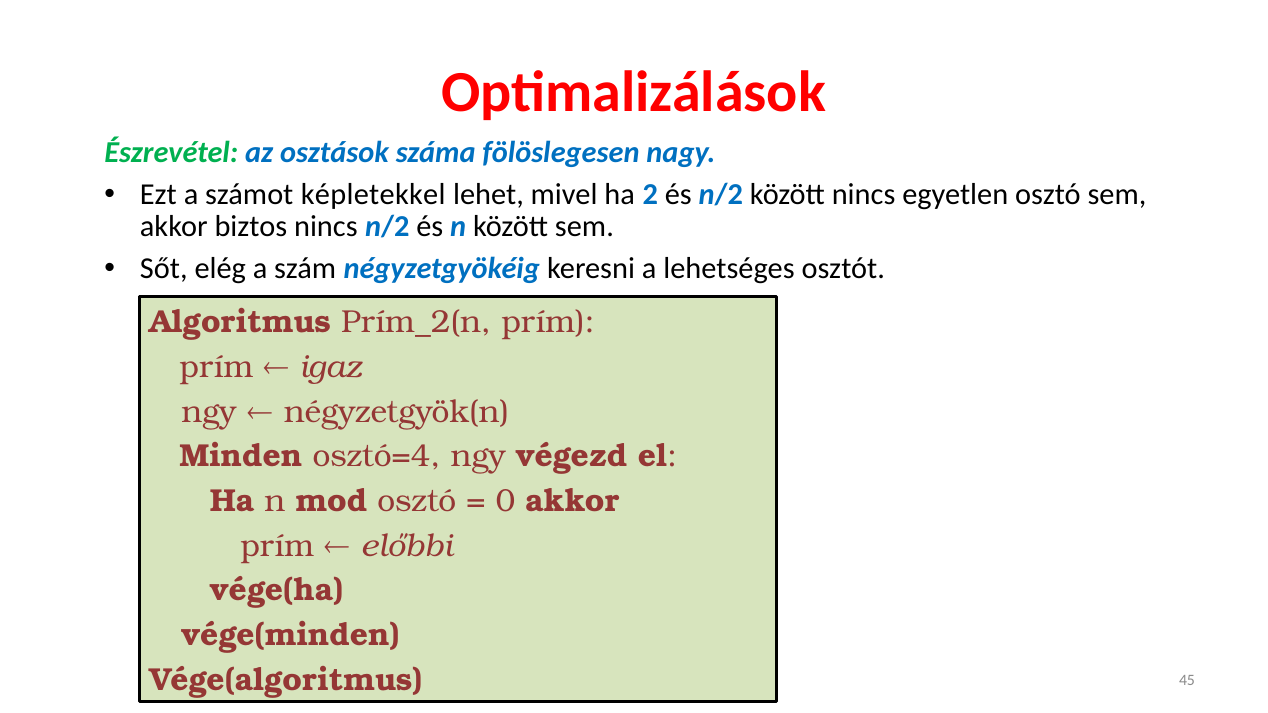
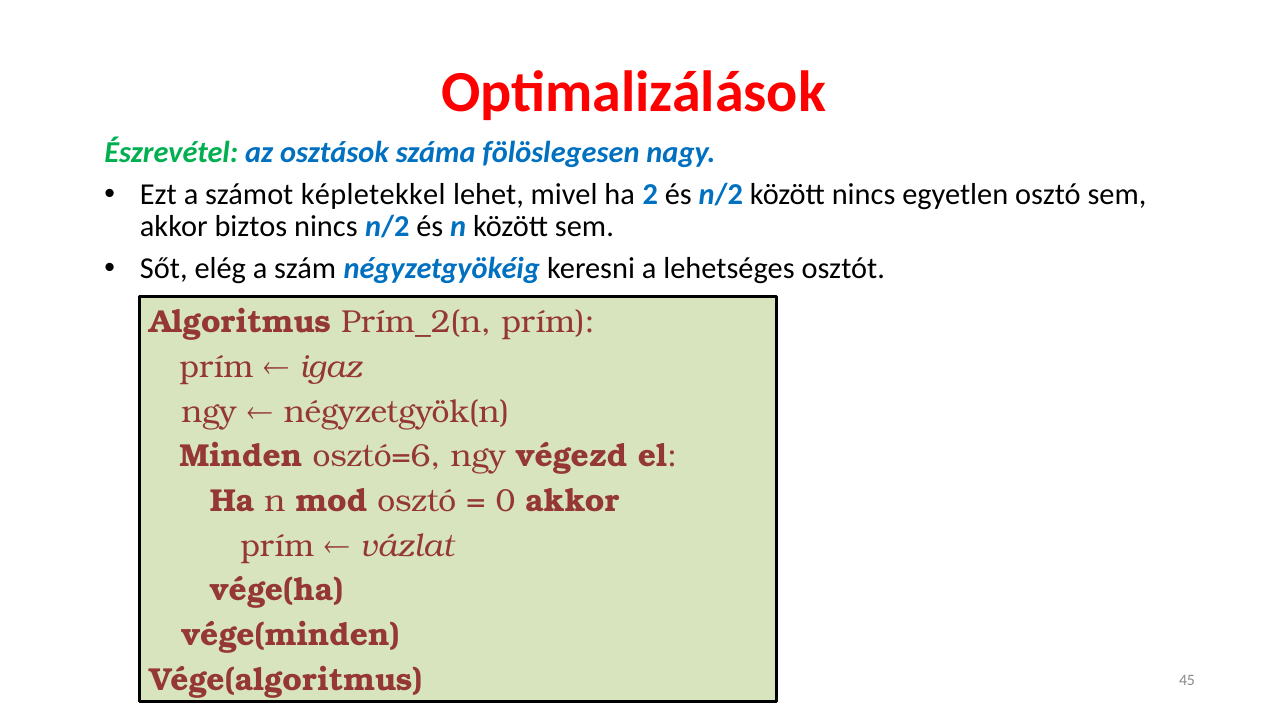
osztó=4: osztó=4 -> osztó=6
előbbi: előbbi -> vázlat
